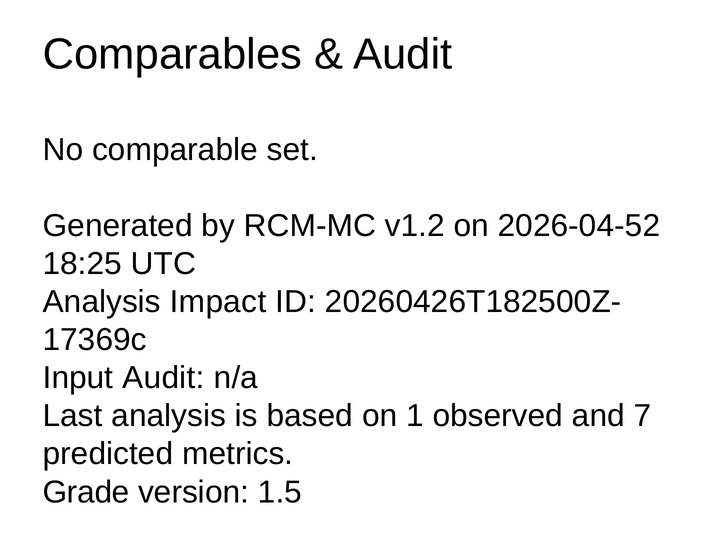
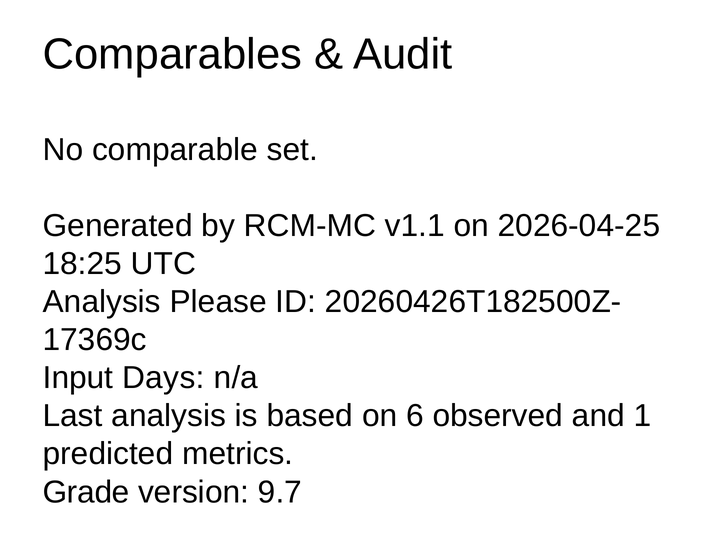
v1.2: v1.2 -> v1.1
2026-04-52: 2026-04-52 -> 2026-04-25
Impact: Impact -> Please
Input Audit: Audit -> Days
1: 1 -> 6
7: 7 -> 1
1.5: 1.5 -> 9.7
